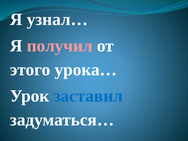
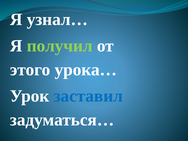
получил colour: pink -> light green
